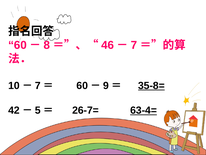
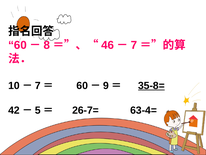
63-4= underline: present -> none
